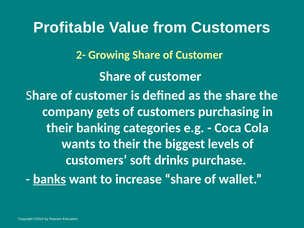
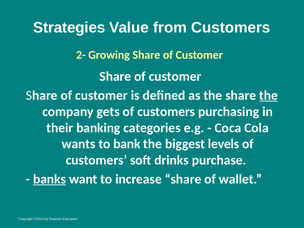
Profitable: Profitable -> Strategies
the at (268, 95) underline: none -> present
to their: their -> bank
